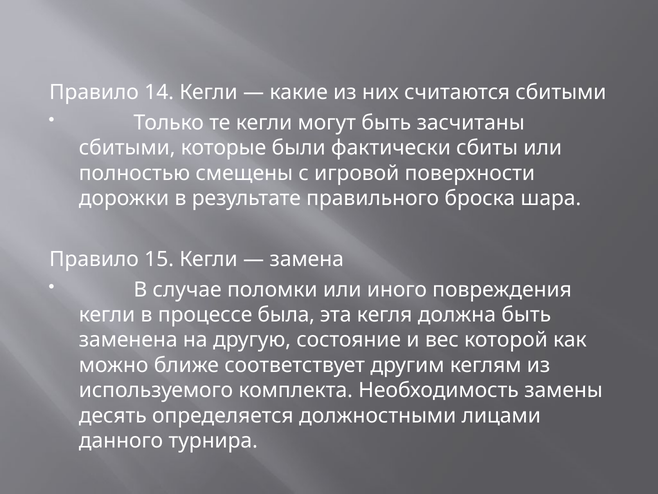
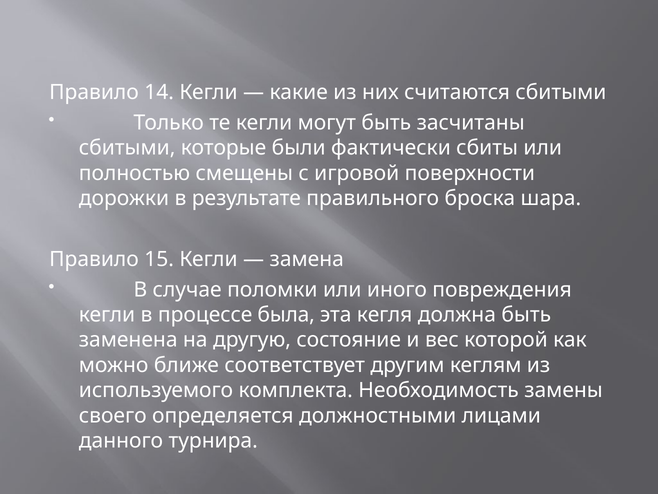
десять: десять -> своего
